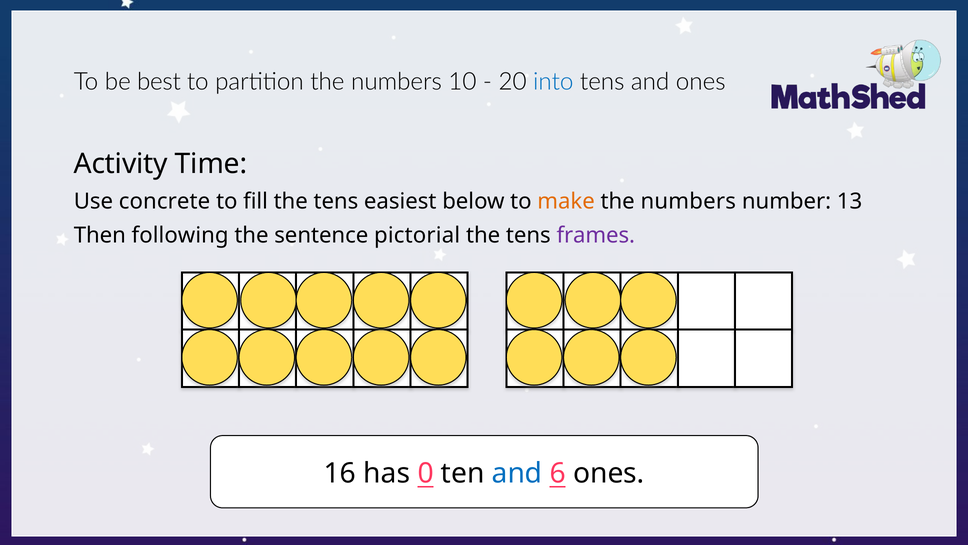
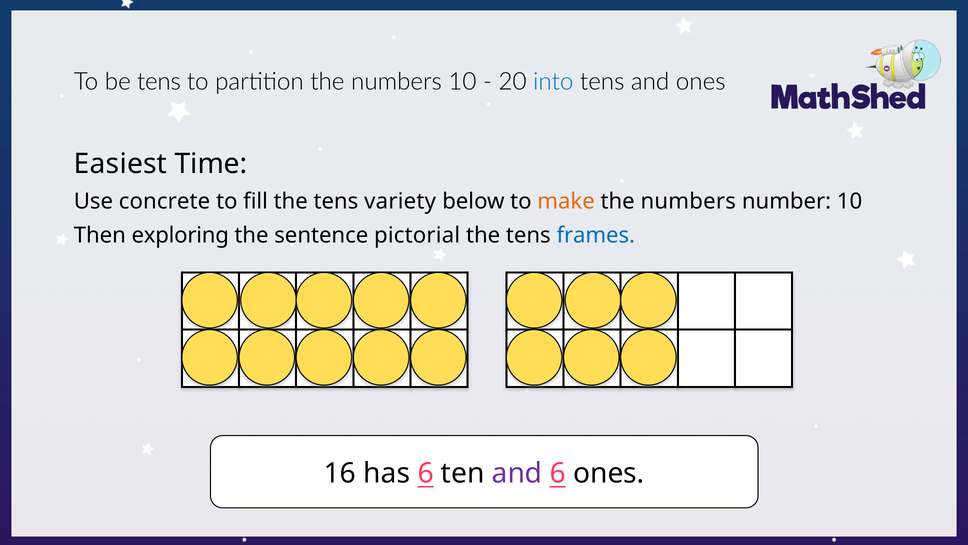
be best: best -> tens
Activity: Activity -> Easiest
easiest: easiest -> variety
number 13: 13 -> 10
following: following -> exploring
frames colour: purple -> blue
has 0: 0 -> 6
and at (517, 473) colour: blue -> purple
